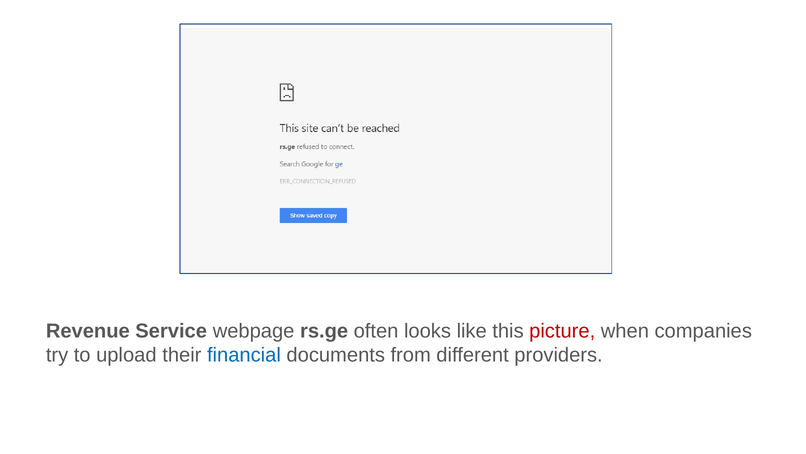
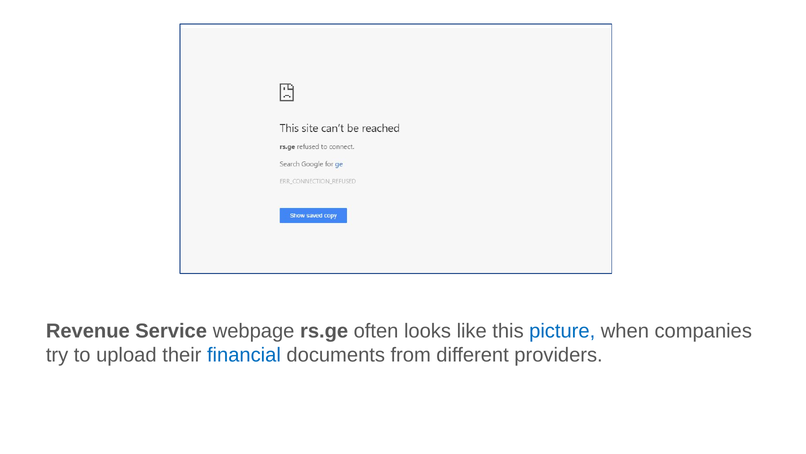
picture colour: red -> blue
